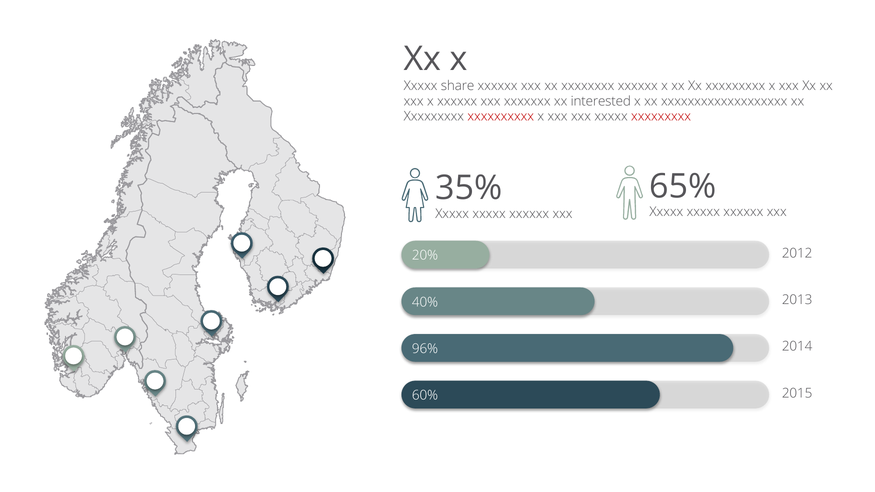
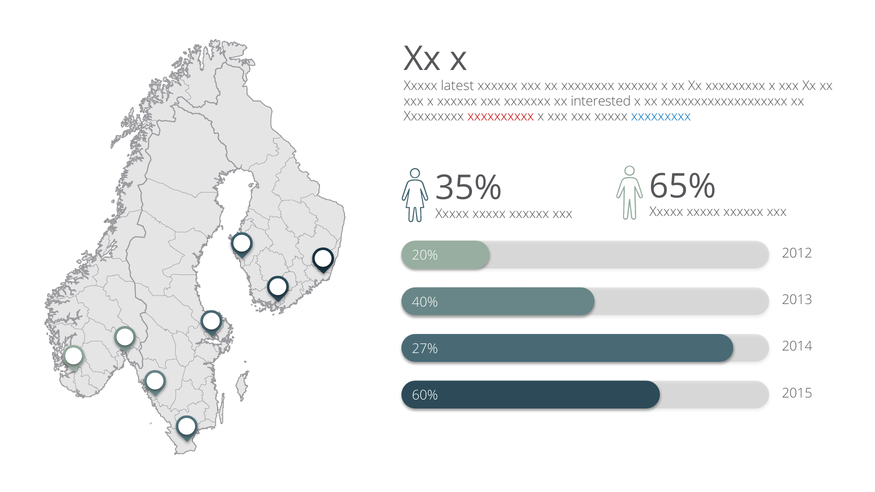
share: share -> latest
xxxxxxxxx at (661, 116) colour: red -> blue
96%: 96% -> 27%
